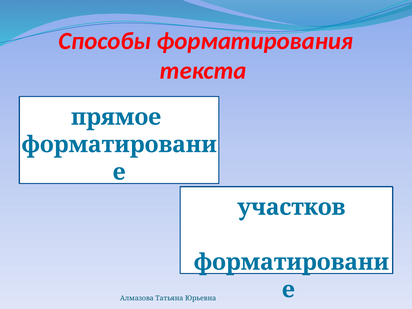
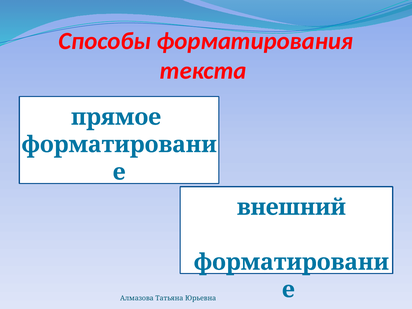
участков at (291, 207): участков -> внешний
